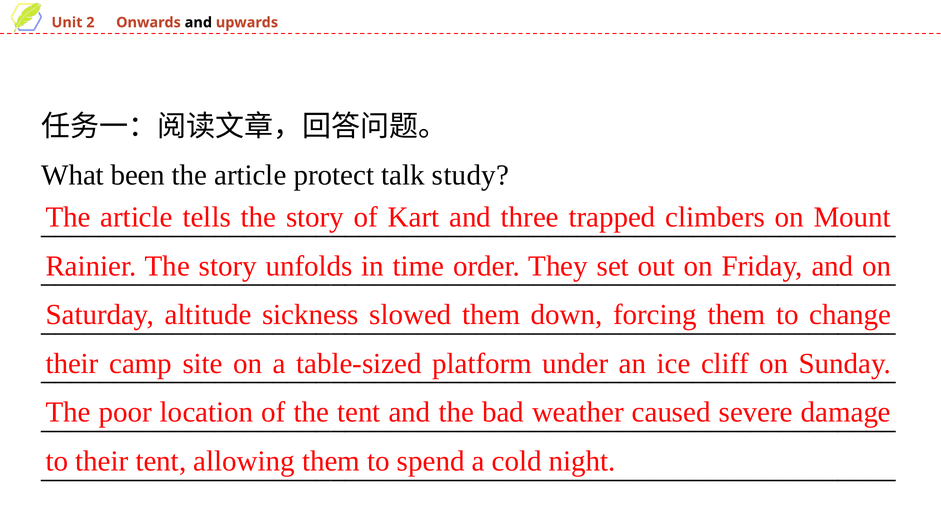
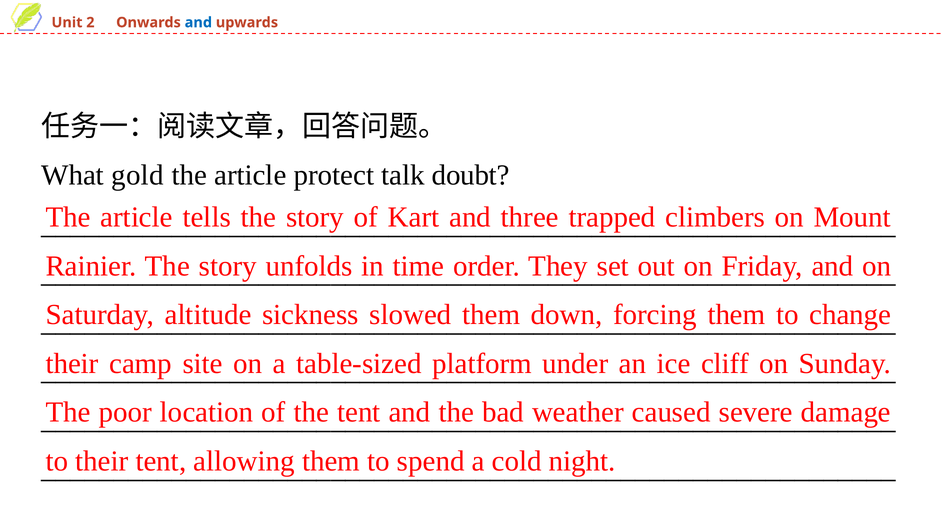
and at (198, 22) colour: black -> blue
been: been -> gold
study: study -> doubt
